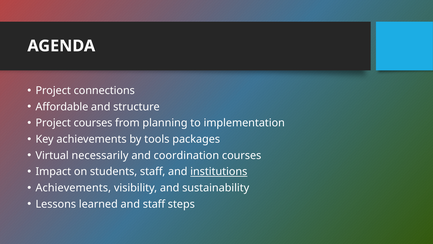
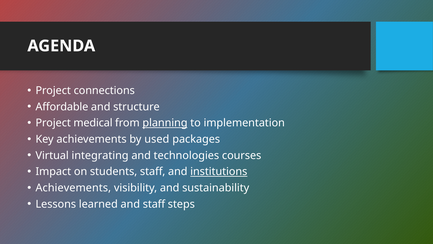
Project courses: courses -> medical
planning underline: none -> present
tools: tools -> used
necessarily: necessarily -> integrating
coordination: coordination -> technologies
